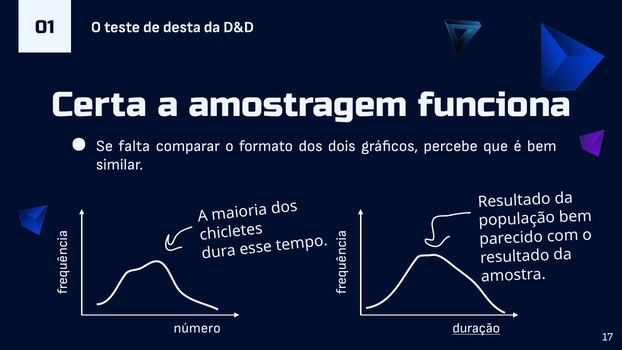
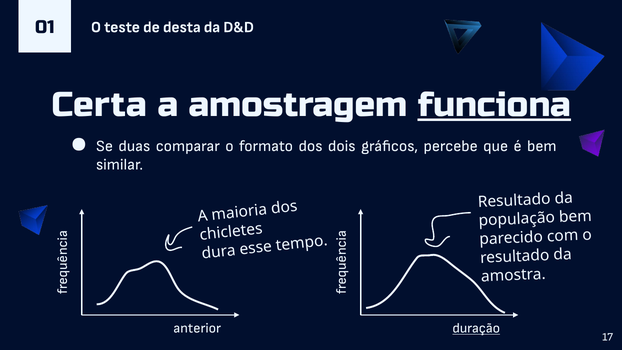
funciona underline: none -> present
falta: falta -> duas
número: número -> anterior
